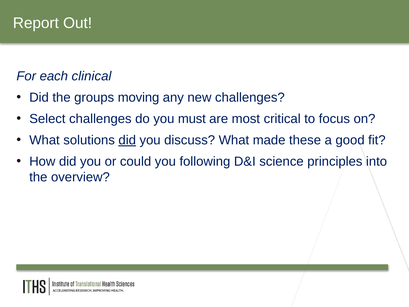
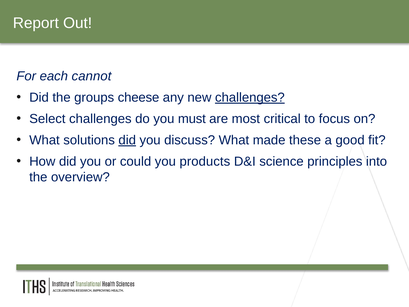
clinical: clinical -> cannot
moving: moving -> cheese
challenges at (250, 97) underline: none -> present
following: following -> products
